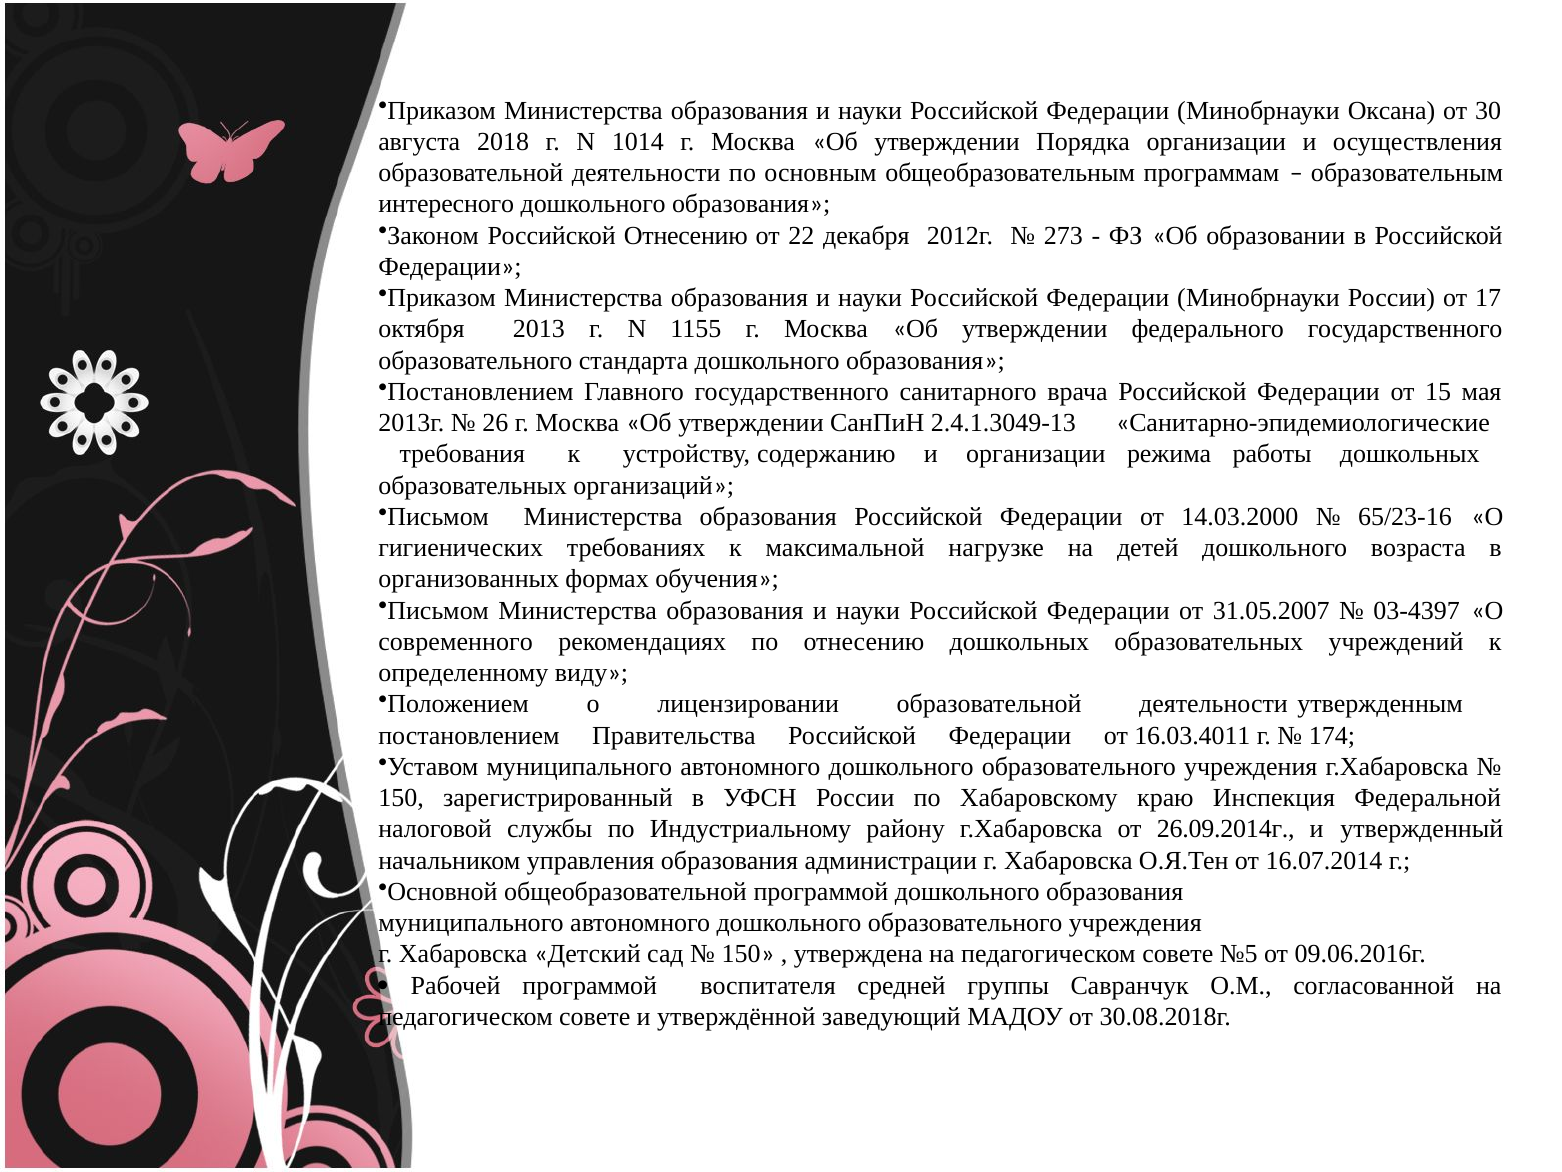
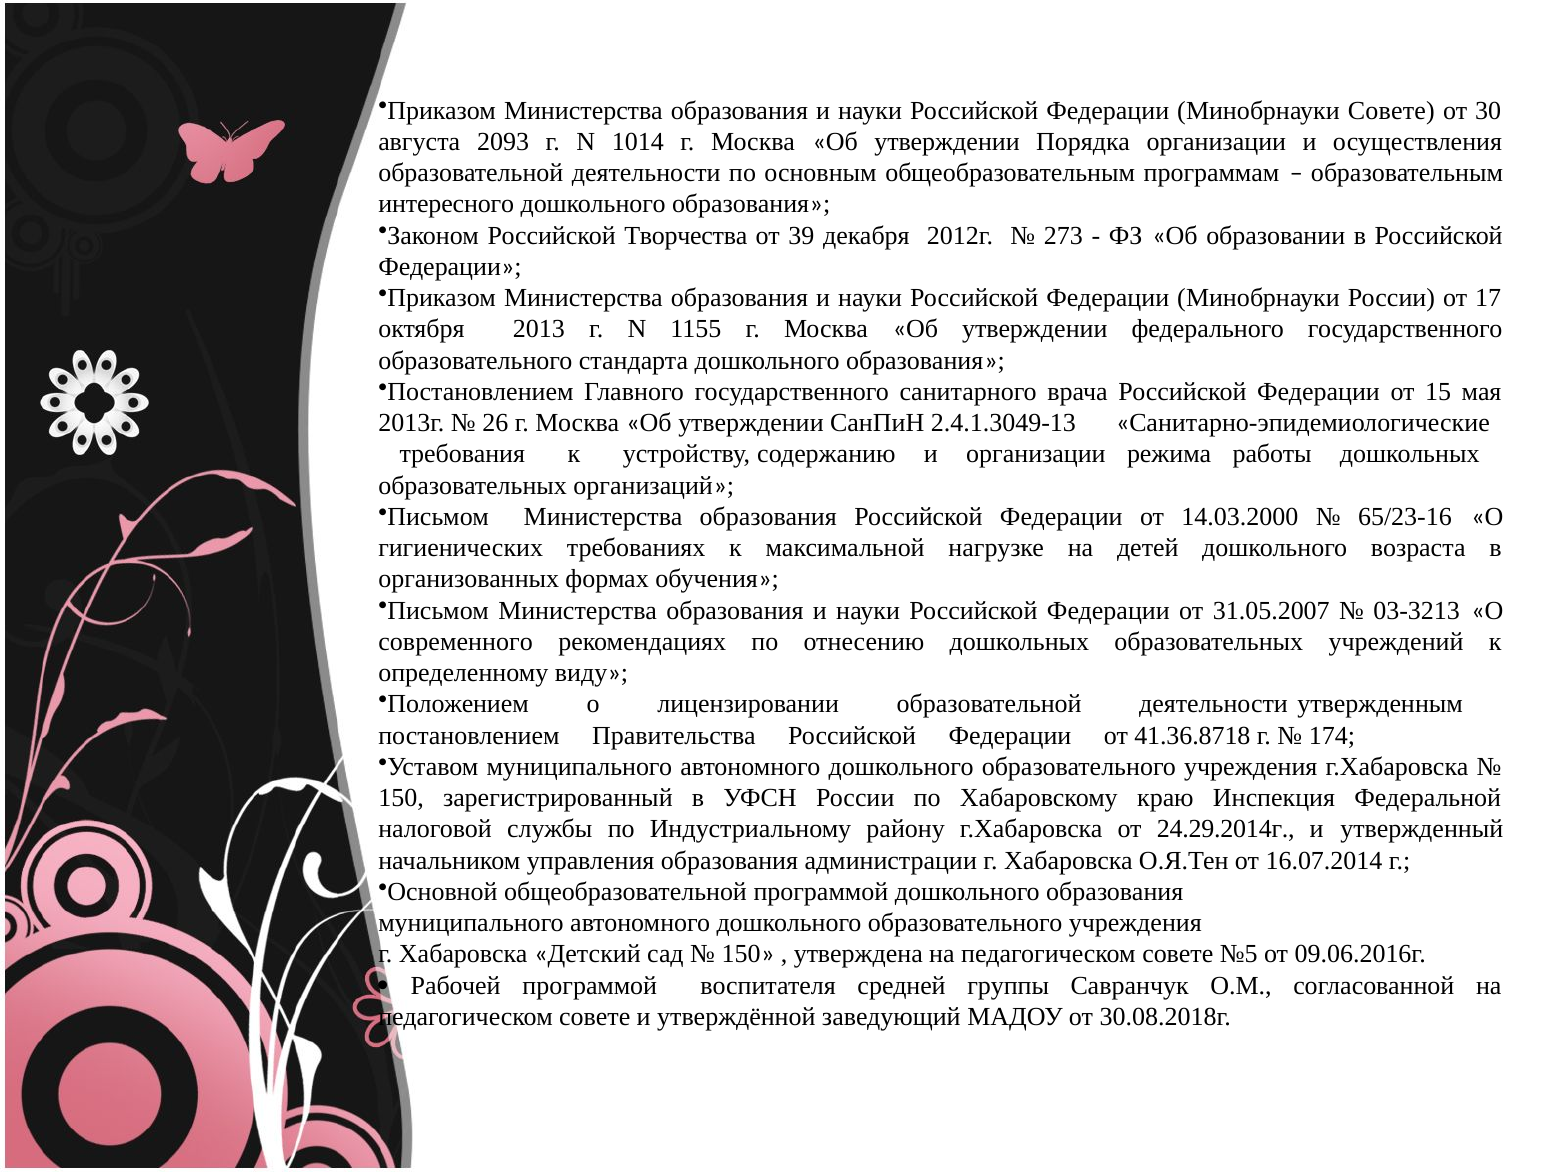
Минобрнауки Оксана: Оксана -> Совете
2018: 2018 -> 2093
Российской Отнесению: Отнесению -> Творчества
22: 22 -> 39
03-4397: 03-4397 -> 03-3213
16.03.4011: 16.03.4011 -> 41.36.8718
26.09.2014г: 26.09.2014г -> 24.29.2014г
